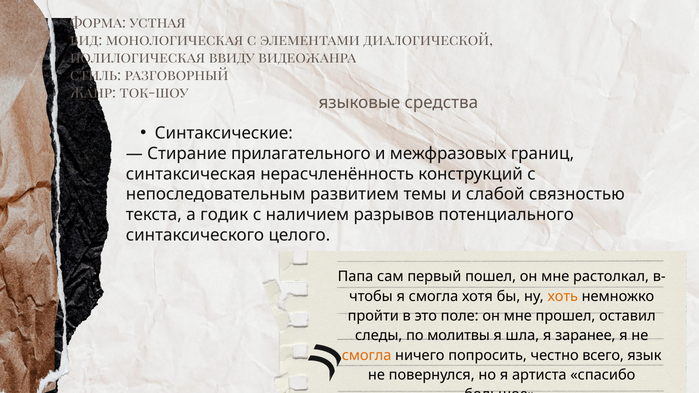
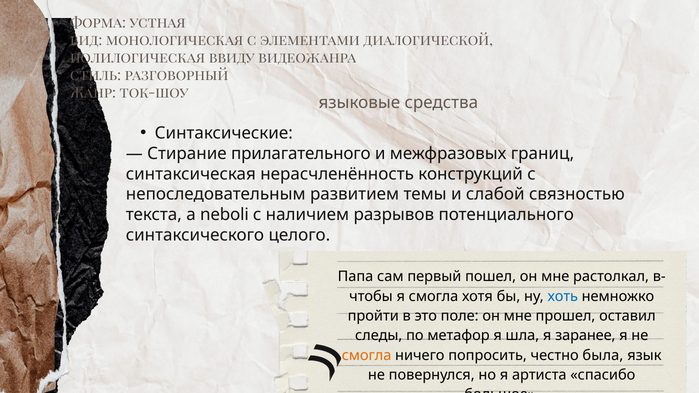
годик: годик -> neboli
хоть colour: orange -> blue
молитвы: молитвы -> метафор
всего: всего -> была
